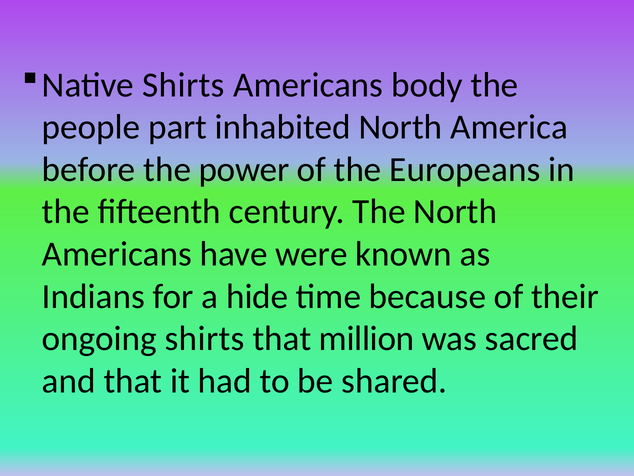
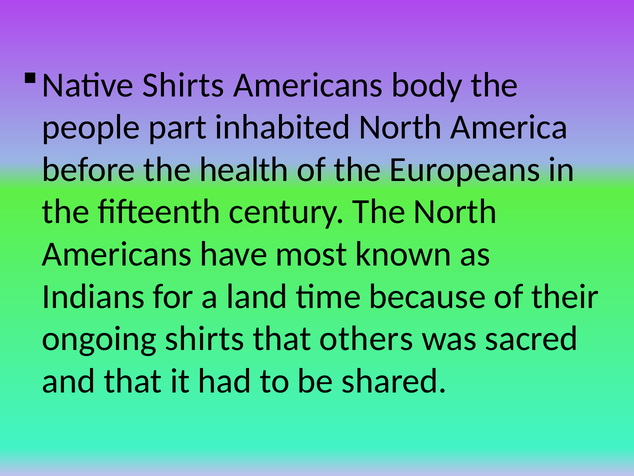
power: power -> health
were: were -> most
hide: hide -> land
million: million -> others
